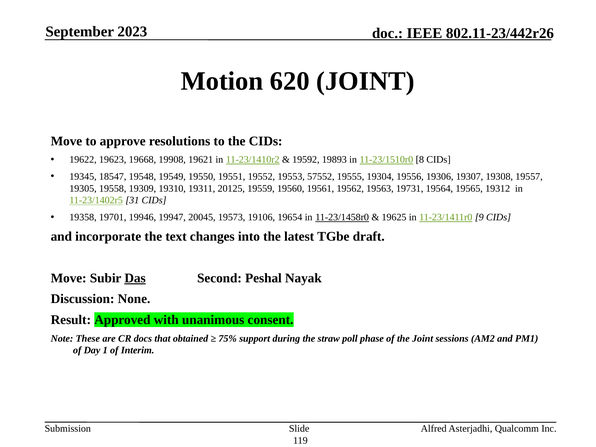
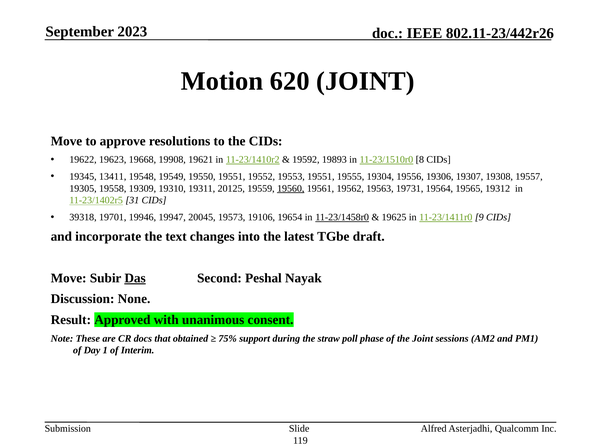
18547: 18547 -> 13411
19553 57552: 57552 -> 19551
19560 underline: none -> present
19358: 19358 -> 39318
